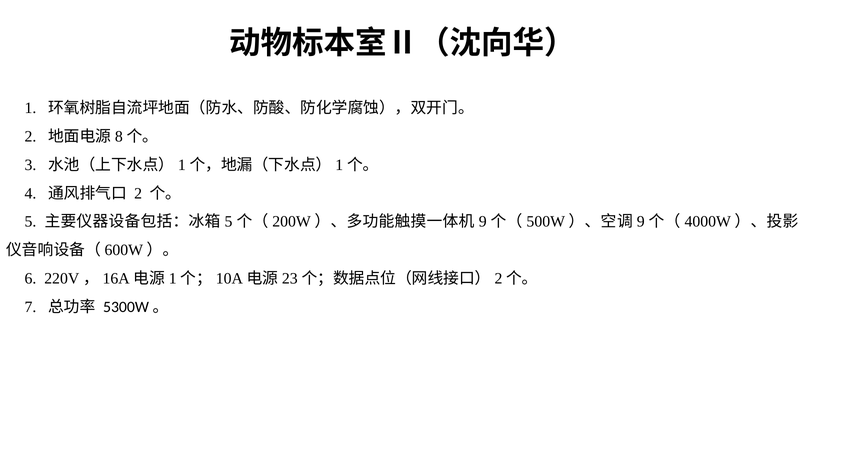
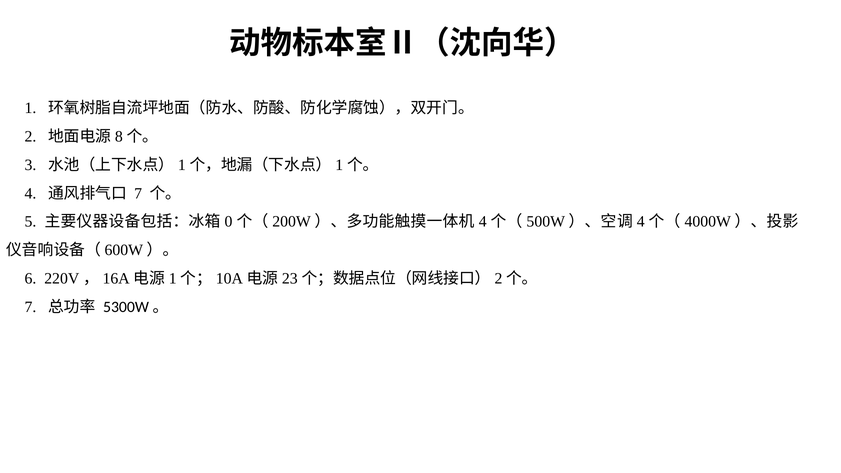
2 at (138, 193): 2 -> 7
5 at (229, 222): 5 -> 0
9 at (483, 222): 9 -> 4
9 at (641, 222): 9 -> 4
